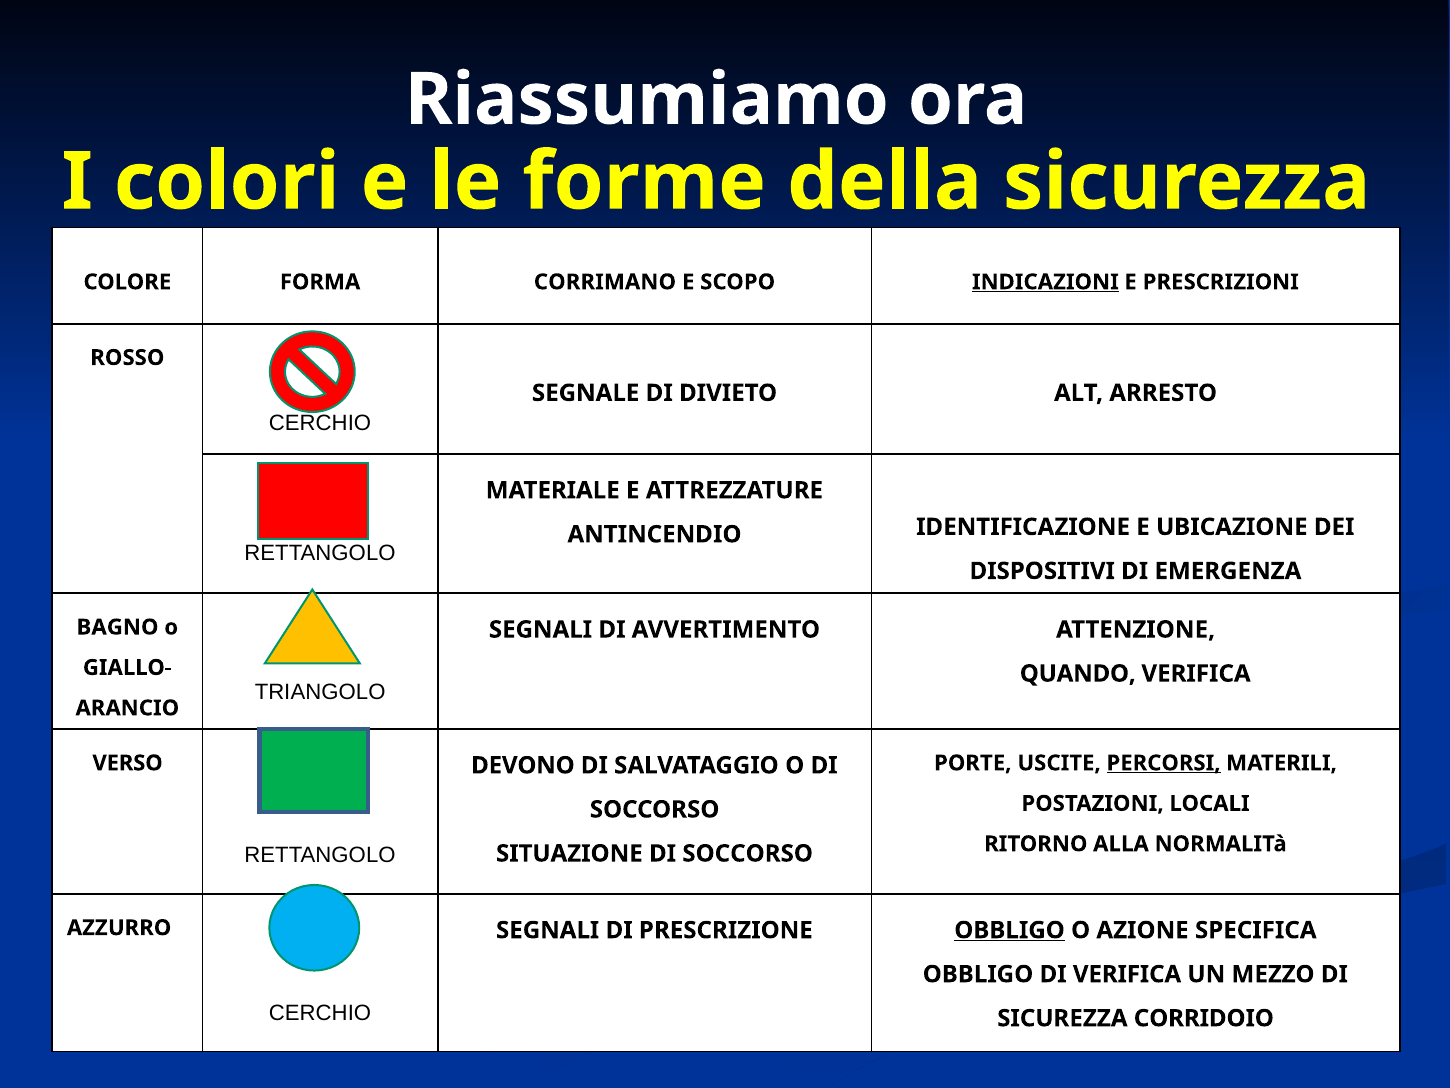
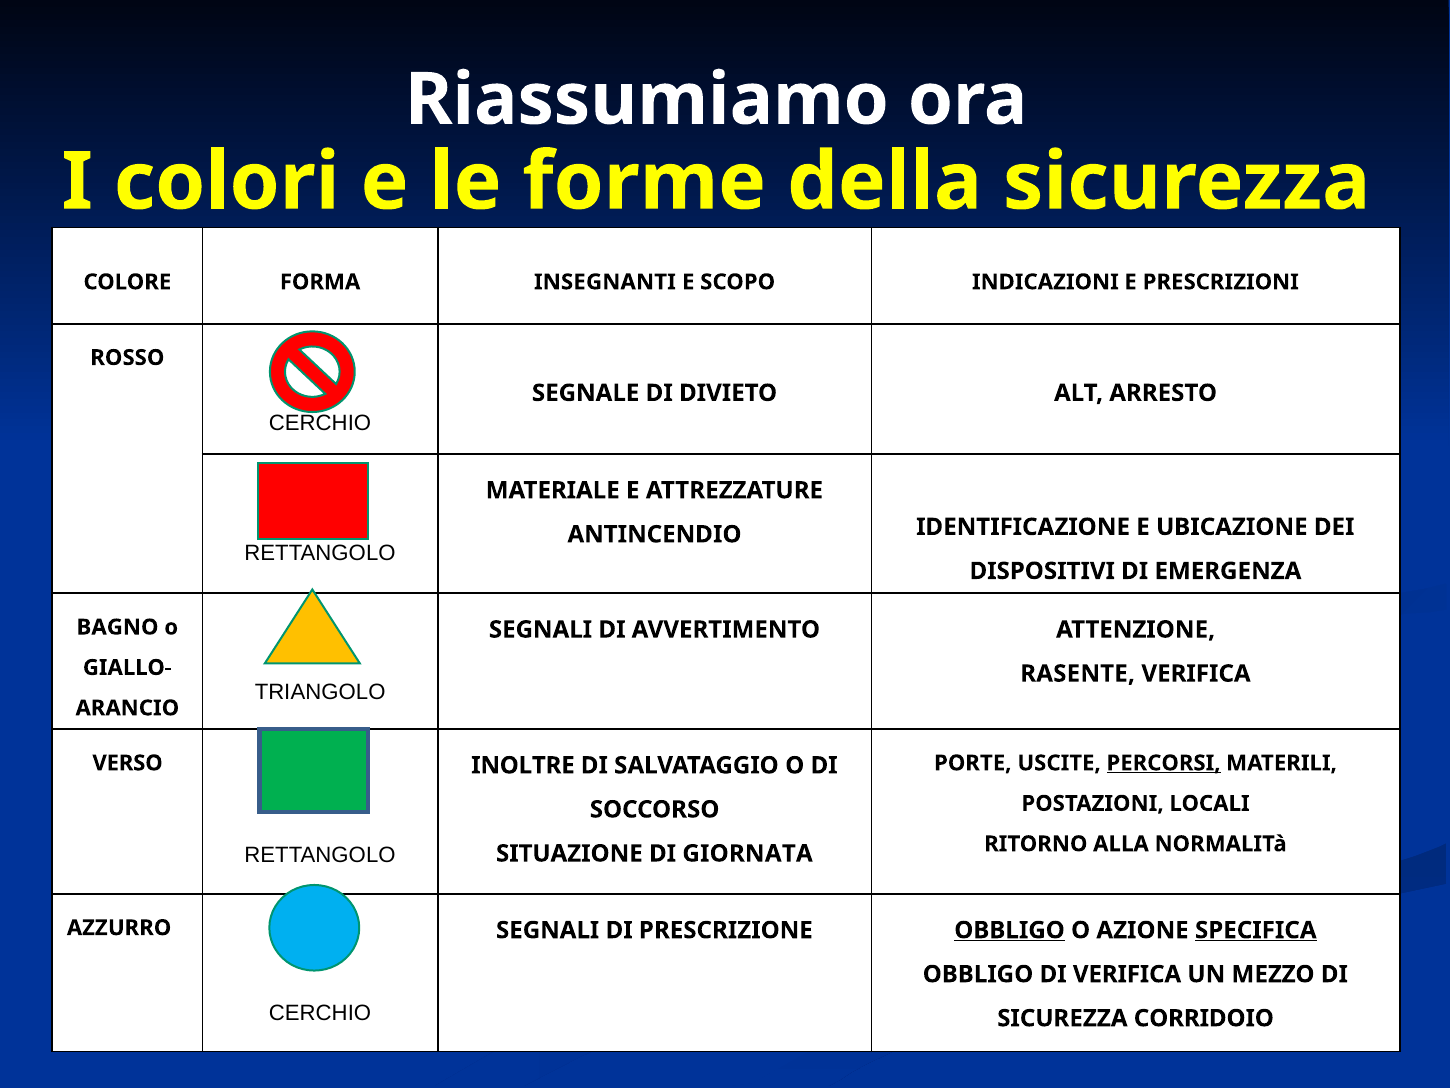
CORRIMANO: CORRIMANO -> INSEGNANTI
INDICAZIONI underline: present -> none
QUANDO: QUANDO -> RASENTE
DEVONO: DEVONO -> INOLTRE
SITUAZIONE DI SOCCORSO: SOCCORSO -> GIORNATA
SPECIFICA underline: none -> present
